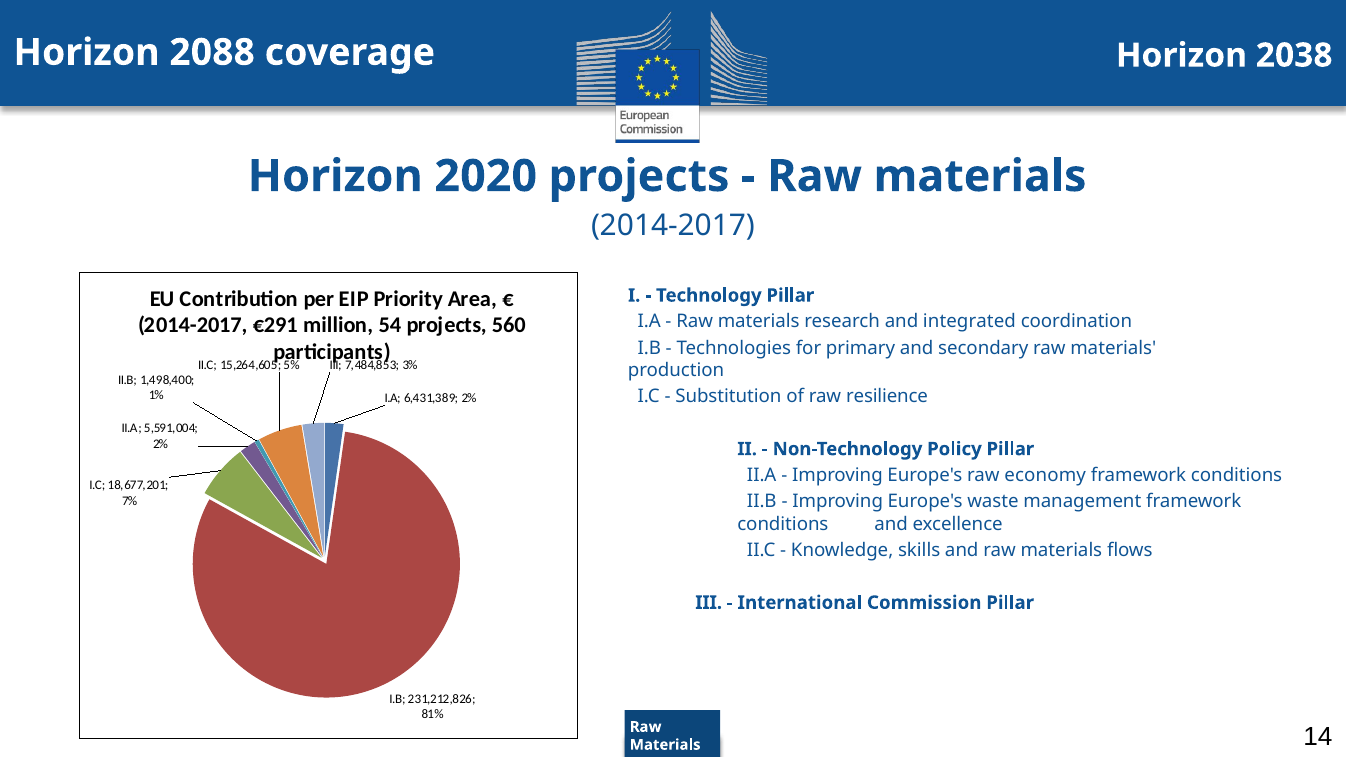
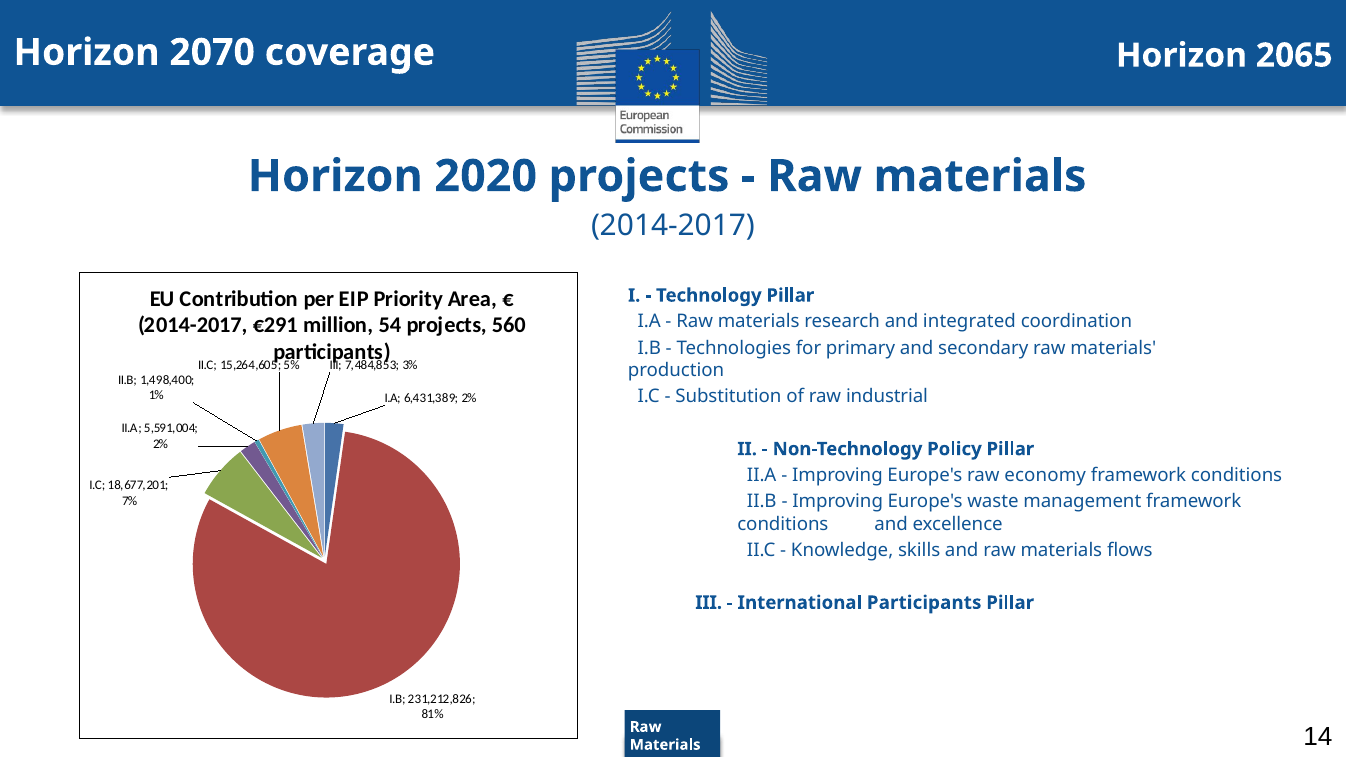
2088: 2088 -> 2070
2038: 2038 -> 2065
resilience: resilience -> industrial
International Commission: Commission -> Participants
